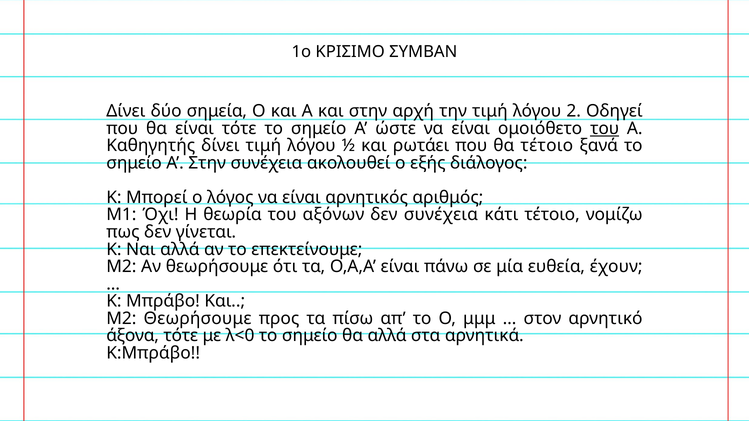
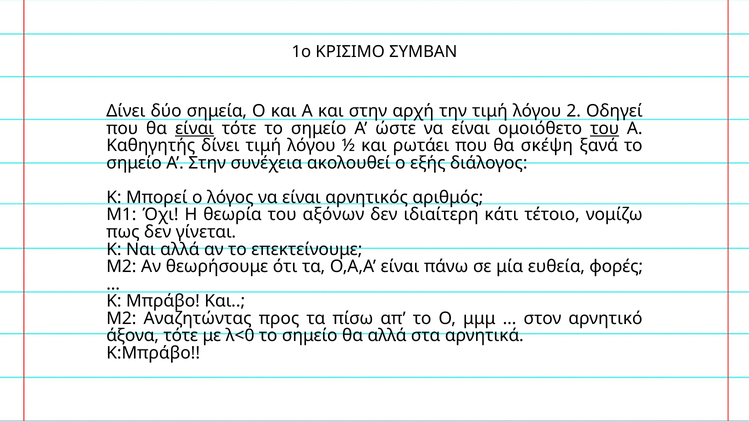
είναι at (195, 129) underline: none -> present
θα τέτοιο: τέτοιο -> σκέψη
δεν συνέχεια: συνέχεια -> ιδιαίτερη
έχουν: έχουν -> φορές
Μ2 Θεωρήσουμε: Θεωρήσουμε -> Αναζητώντας
